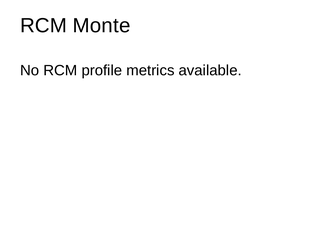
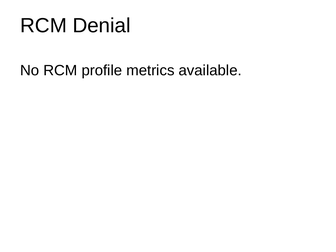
Monte: Monte -> Denial
